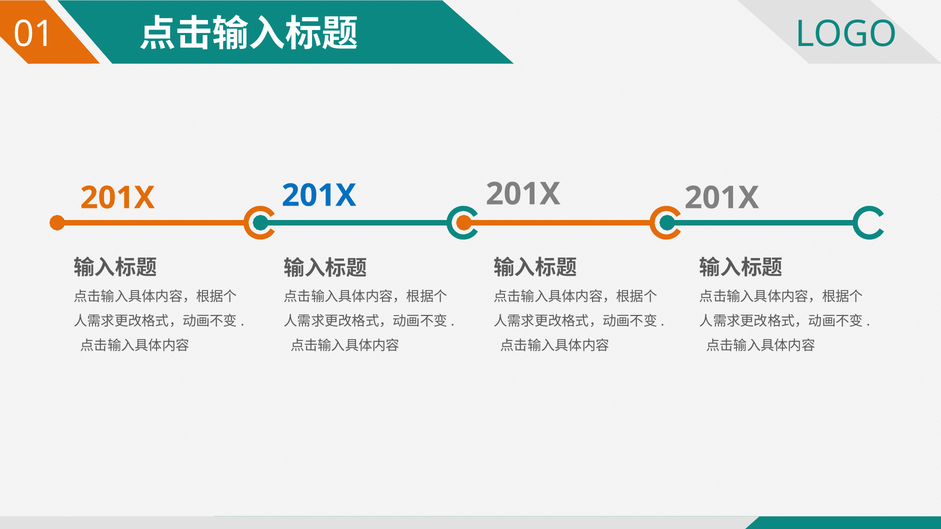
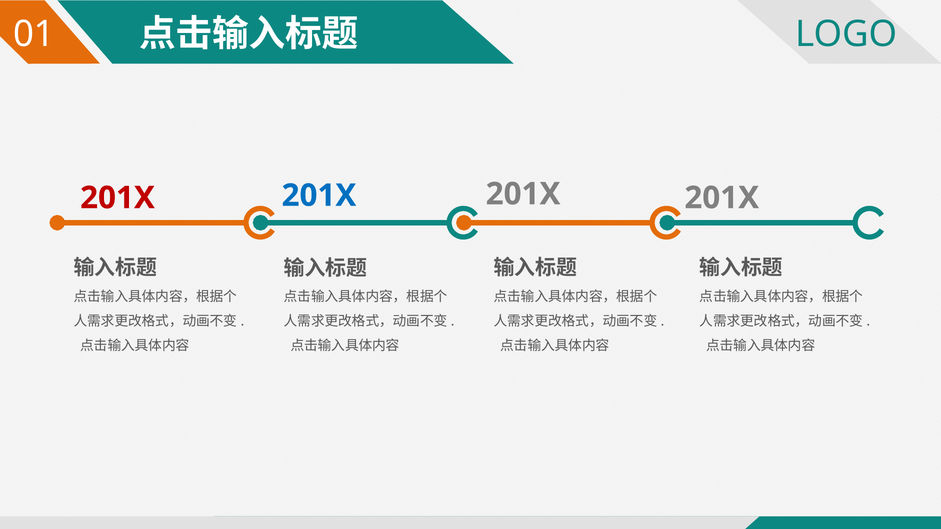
201X at (118, 198) colour: orange -> red
